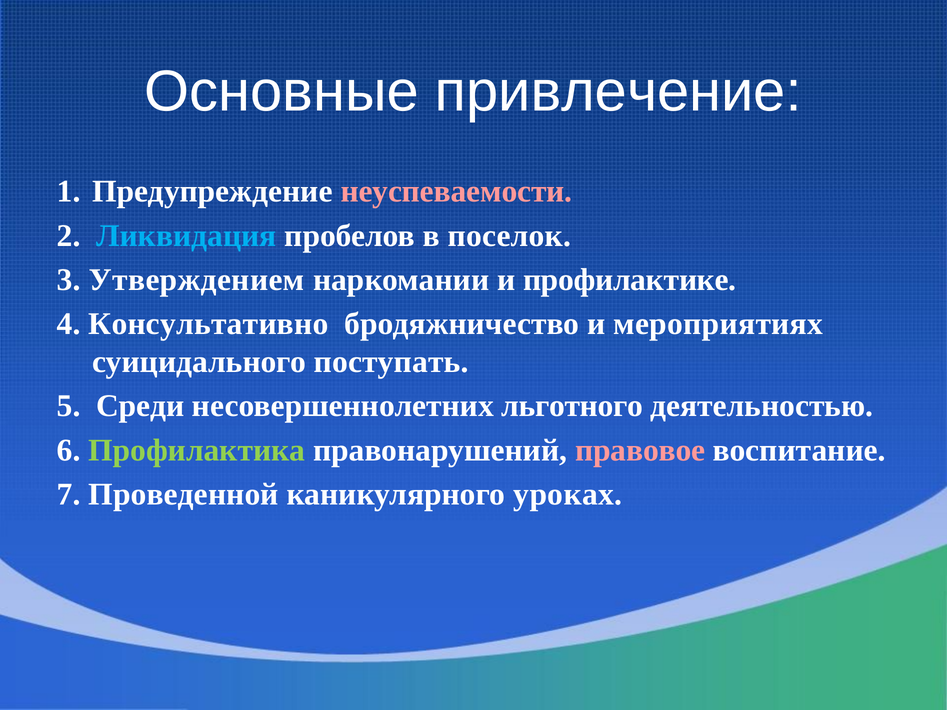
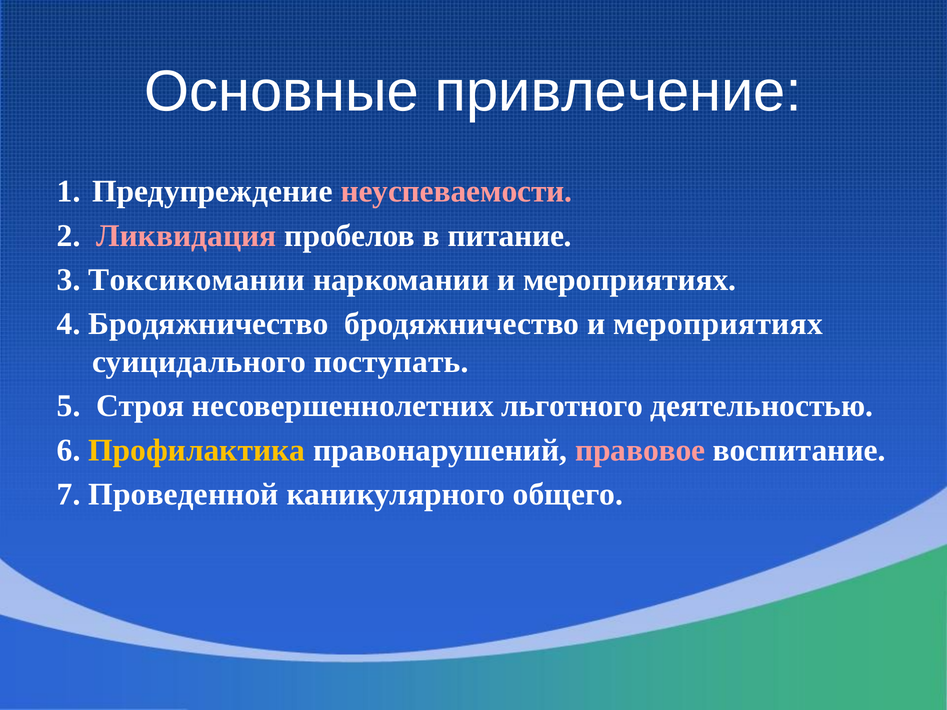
Ликвидация colour: light blue -> pink
поселок: поселок -> питание
Утверждением: Утверждением -> Токсикомании
наркомании и профилактике: профилактике -> мероприятиях
4 Консультативно: Консультативно -> Бродяжничество
Среди: Среди -> Строя
Профилактика colour: light green -> yellow
уроках: уроках -> общего
